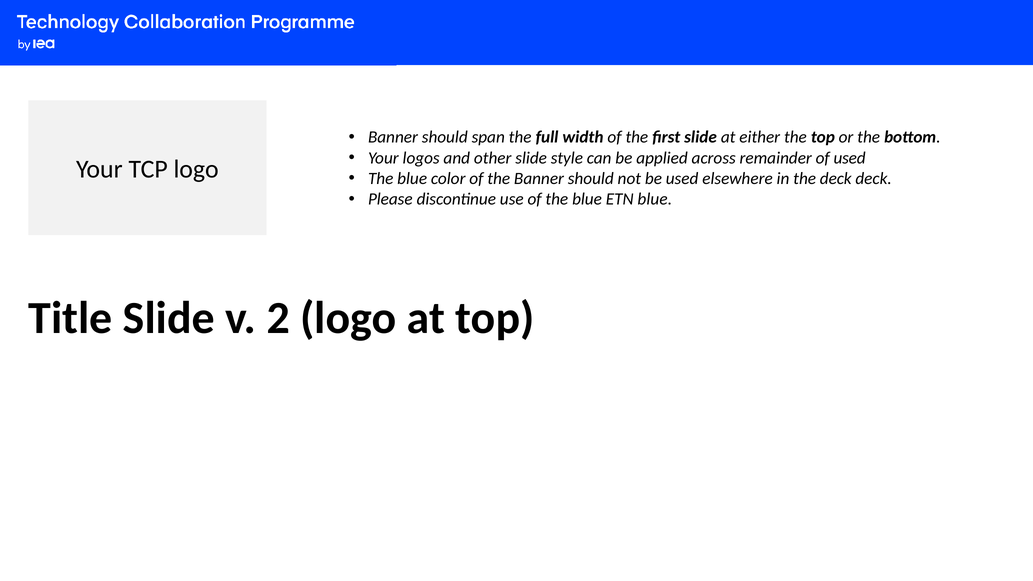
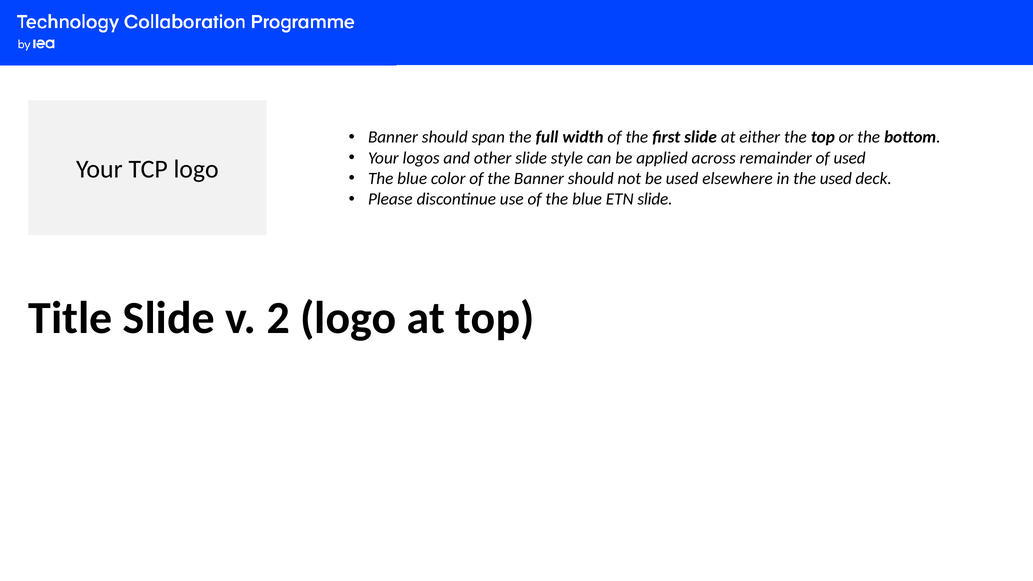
the deck: deck -> used
ETN blue: blue -> slide
